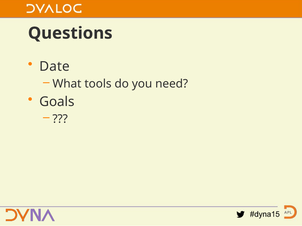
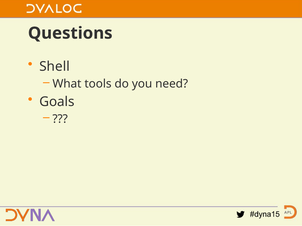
Date: Date -> Shell
